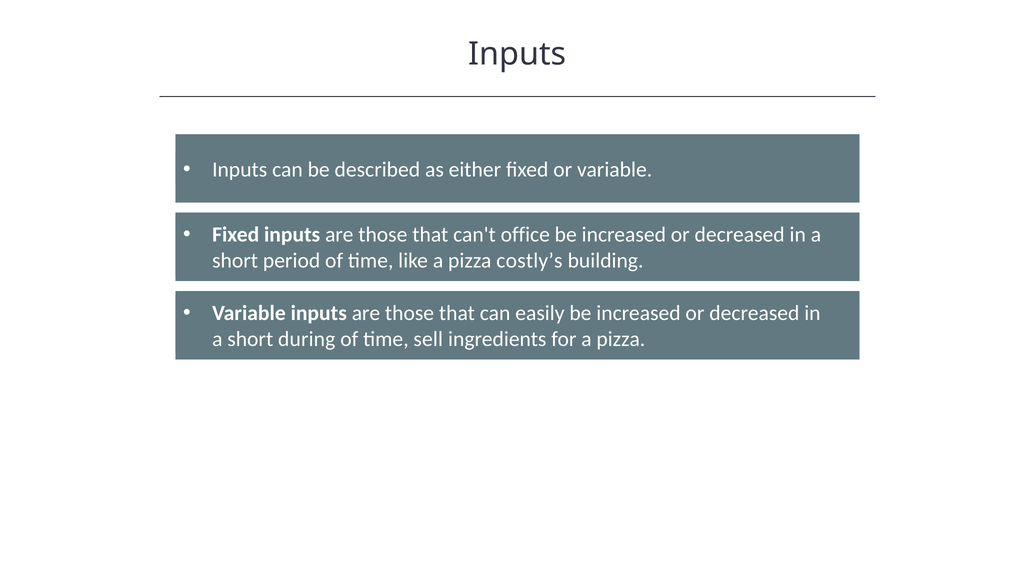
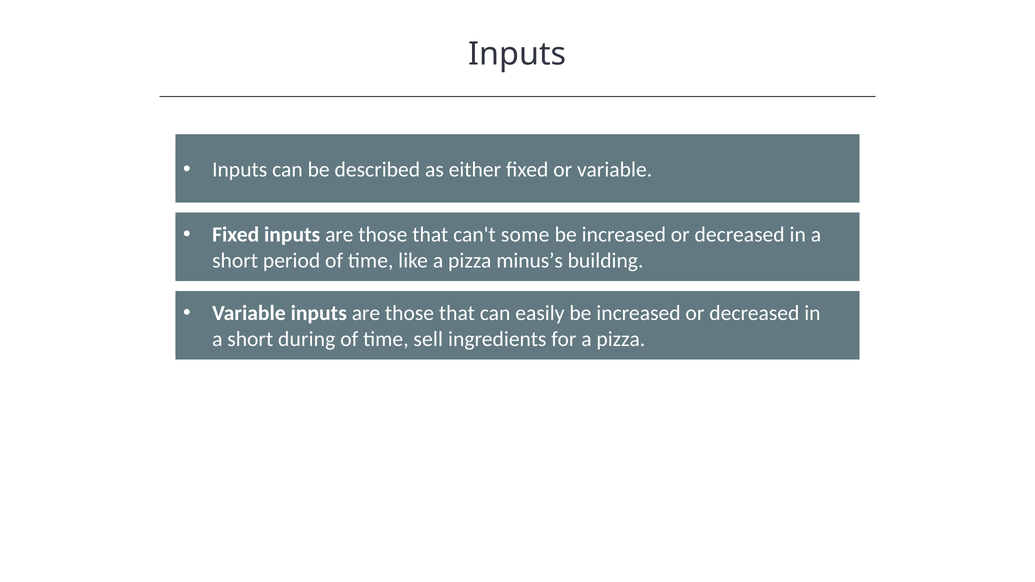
office: office -> some
costly’s: costly’s -> minus’s
